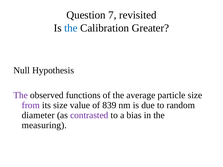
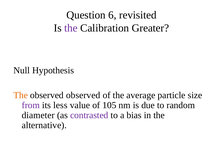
7: 7 -> 6
the at (71, 28) colour: blue -> purple
The at (21, 95) colour: purple -> orange
observed functions: functions -> observed
its size: size -> less
839: 839 -> 105
measuring: measuring -> alternative
